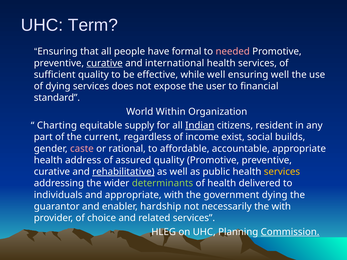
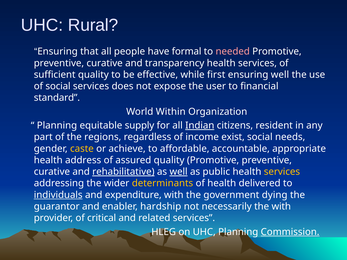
Term: Term -> Rural
curative at (105, 63) underline: present -> none
international: international -> transparency
while well: well -> first
of dying: dying -> social
Charting at (57, 126): Charting -> Planning
current: current -> regions
builds: builds -> needs
caste colour: pink -> yellow
rational: rational -> achieve
well at (179, 172) underline: none -> present
determinants colour: light green -> yellow
individuals underline: none -> present
and appropriate: appropriate -> expenditure
choice: choice -> critical
